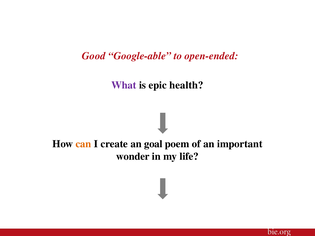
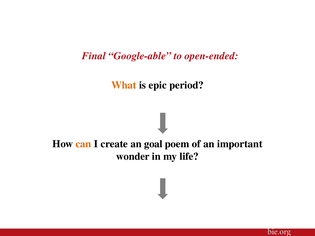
Good: Good -> Final
What colour: purple -> orange
health: health -> period
